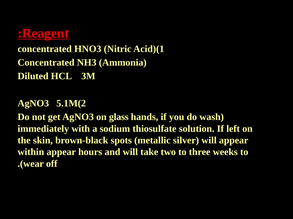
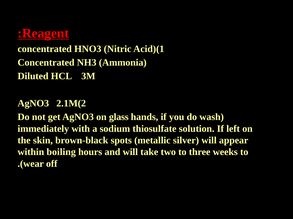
5.1M: 5.1M -> 2.1M
within appear: appear -> boiling
